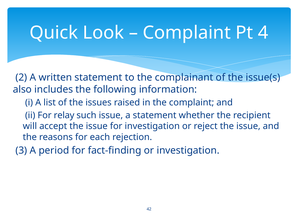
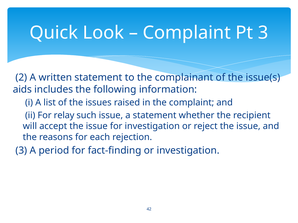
Pt 4: 4 -> 3
also: also -> aids
